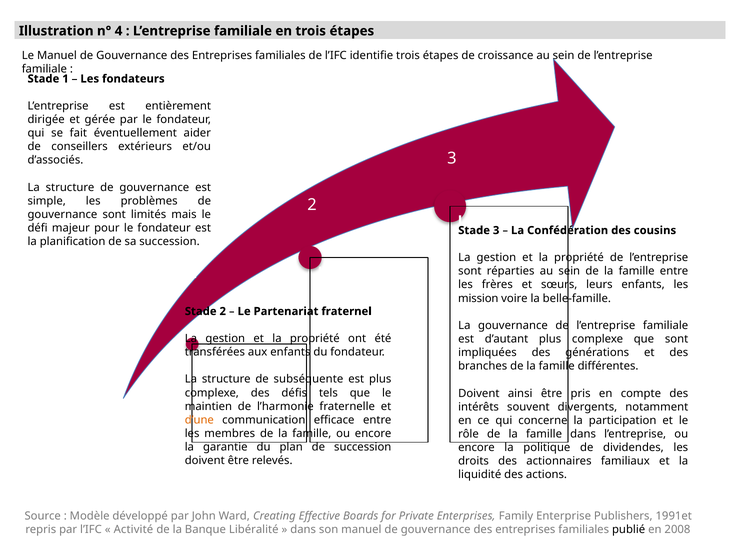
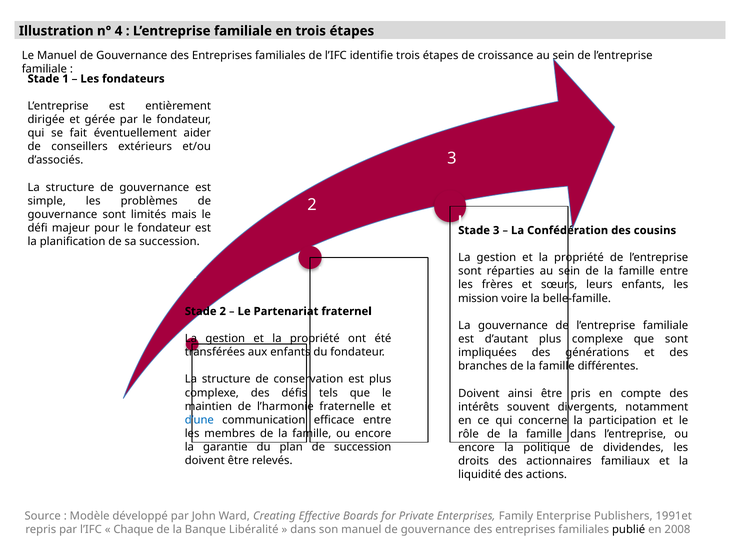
subséquente: subséquente -> conservation
d’une colour: orange -> blue
Activité: Activité -> Chaque
